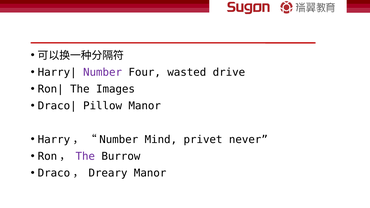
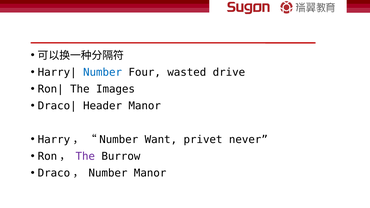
Number at (103, 72) colour: purple -> blue
Pillow: Pillow -> Header
Mind: Mind -> Want
Draco， Dreary: Dreary -> Number
